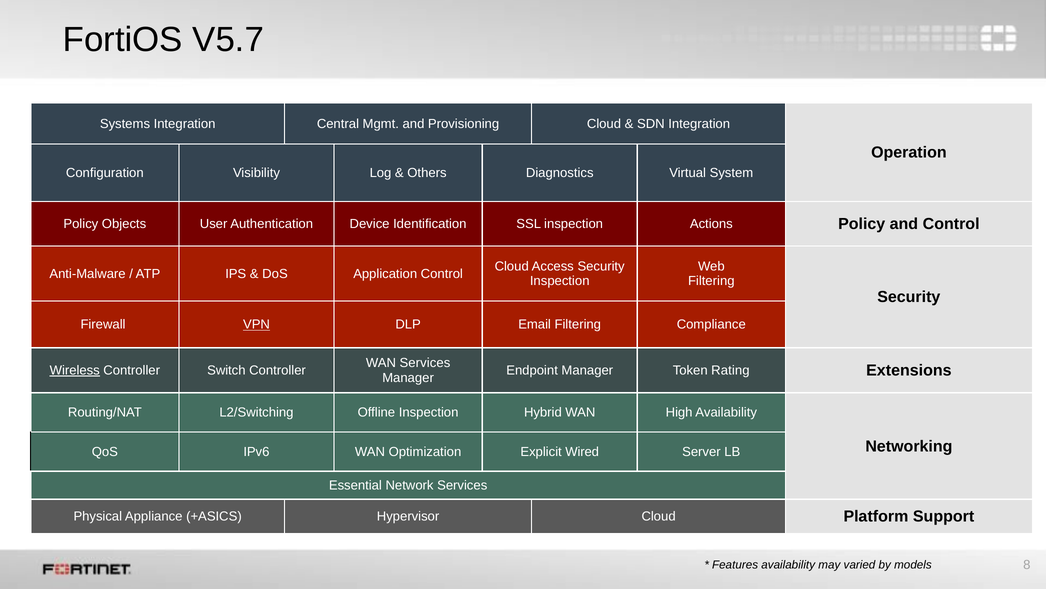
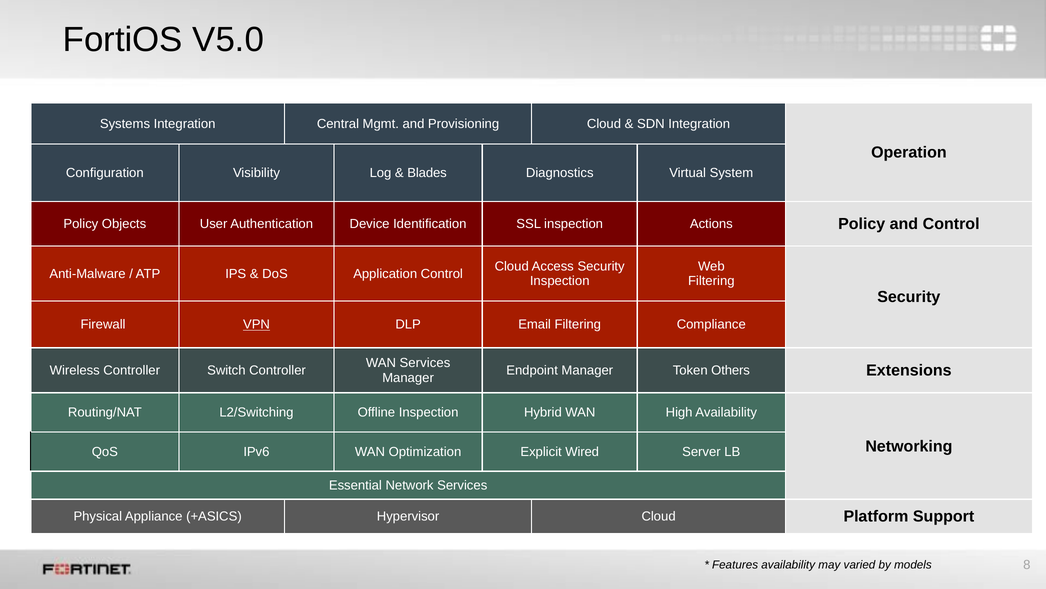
V5.7: V5.7 -> V5.0
Others: Others -> Blades
Wireless underline: present -> none
Rating: Rating -> Others
